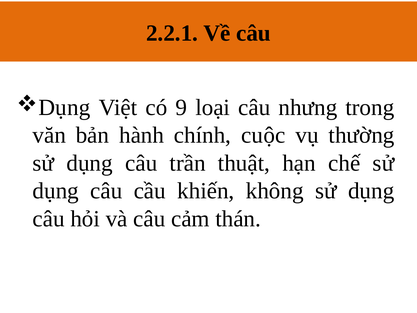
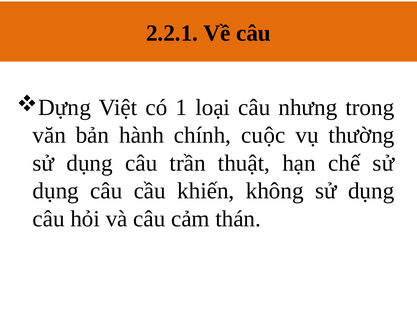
Dụng at (64, 107): Dụng -> Dựng
9: 9 -> 1
